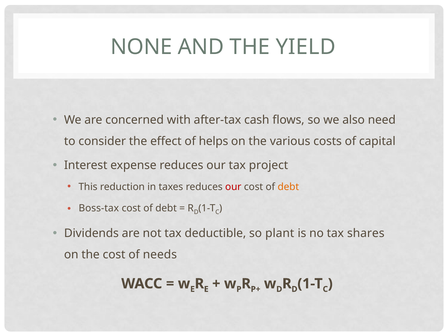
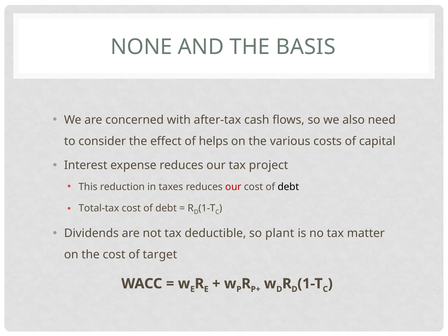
YIELD: YIELD -> BASIS
debt at (288, 187) colour: orange -> black
Boss-tax: Boss-tax -> Total-tax
shares: shares -> matter
needs: needs -> target
